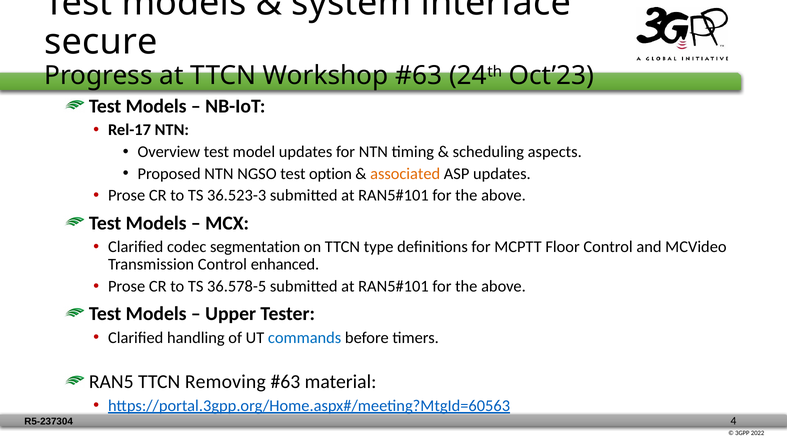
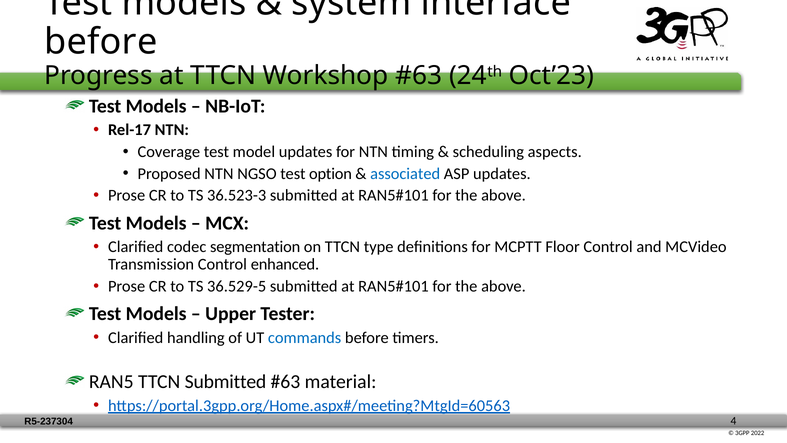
secure at (101, 42): secure -> before
Overview: Overview -> Coverage
associated colour: orange -> blue
36.578-5: 36.578-5 -> 36.529-5
TTCN Removing: Removing -> Submitted
